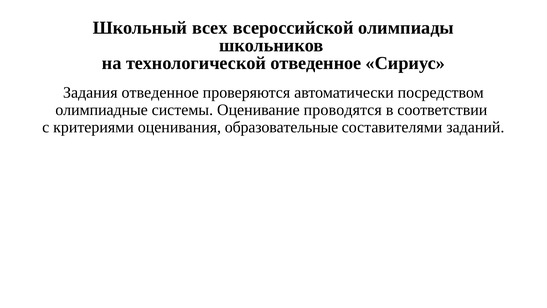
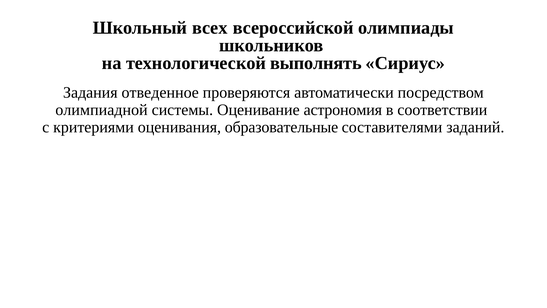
технологической отведенное: отведенное -> выполнять
олимпиадные: олимпиадные -> олимпиадной
проводятся: проводятся -> астрономия
